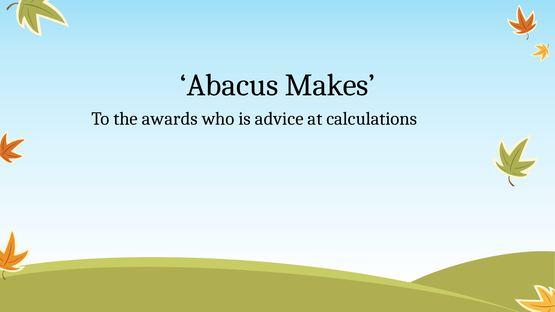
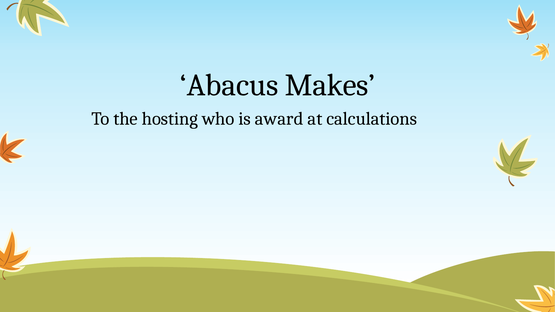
awards: awards -> hosting
advice: advice -> award
